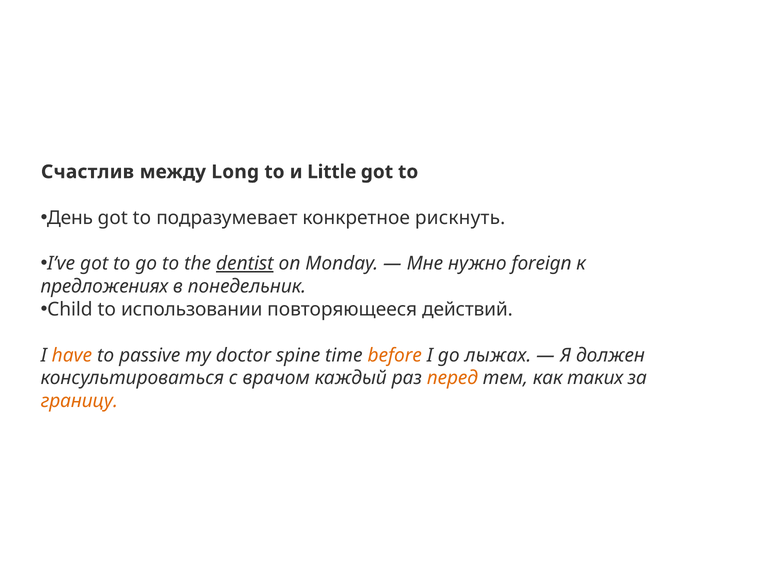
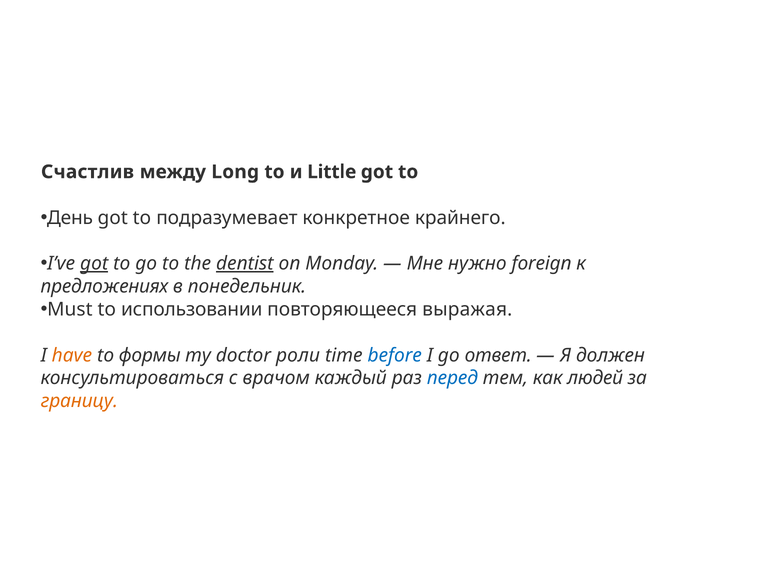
рискнуть: рискнуть -> крайнего
got at (94, 264) underline: none -> present
Child: Child -> Must
действий: действий -> выражая
passive: passive -> формы
spine: spine -> роли
before colour: orange -> blue
лыжах: лыжах -> ответ
перед colour: orange -> blue
таких: таких -> людей
